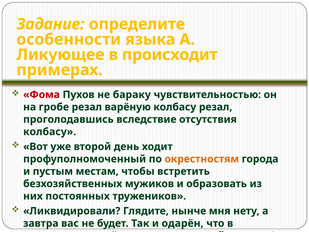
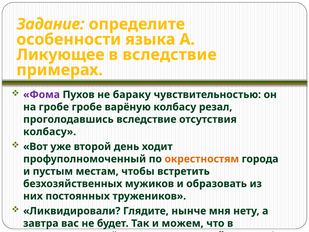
в происходит: происходит -> вследствие
Фома colour: red -> purple
гробе резал: резал -> гробе
одарён: одарён -> можем
